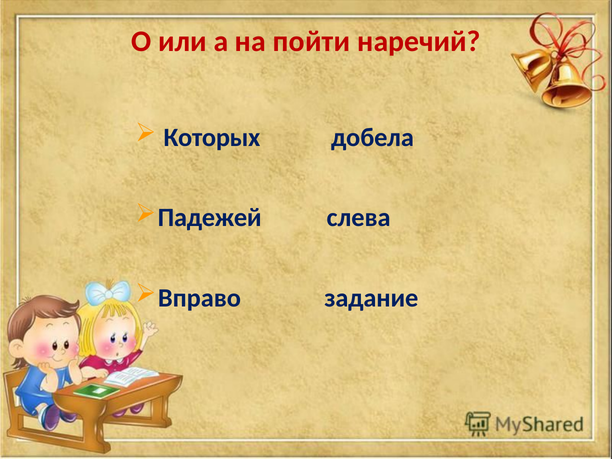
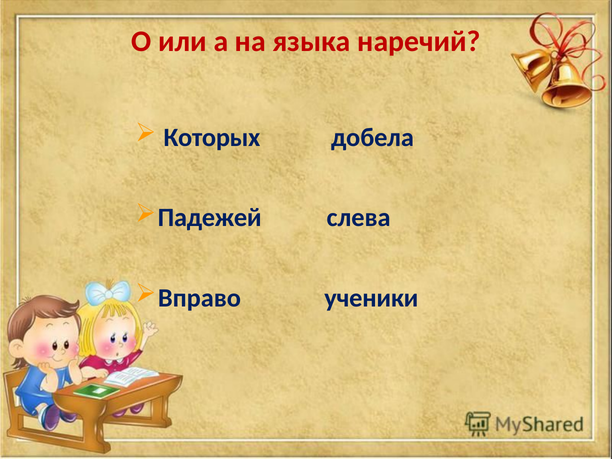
пойти: пойти -> языка
задание: задание -> ученики
